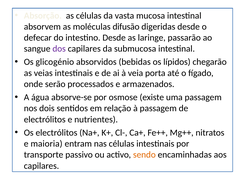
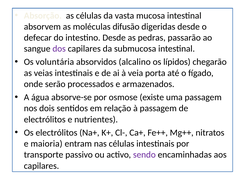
laringe: laringe -> pedras
glicogénio: glicogénio -> voluntária
bebidas: bebidas -> alcalino
sendo colour: orange -> purple
